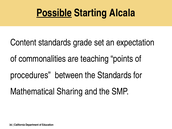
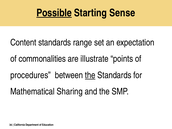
Alcala: Alcala -> Sense
grade: grade -> range
teaching: teaching -> illustrate
the at (90, 75) underline: none -> present
